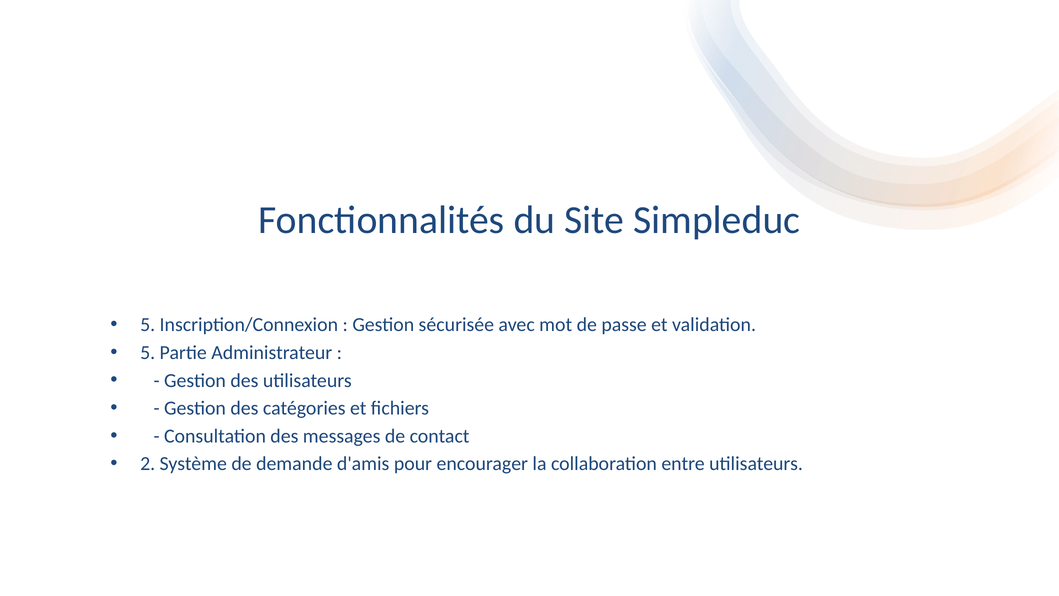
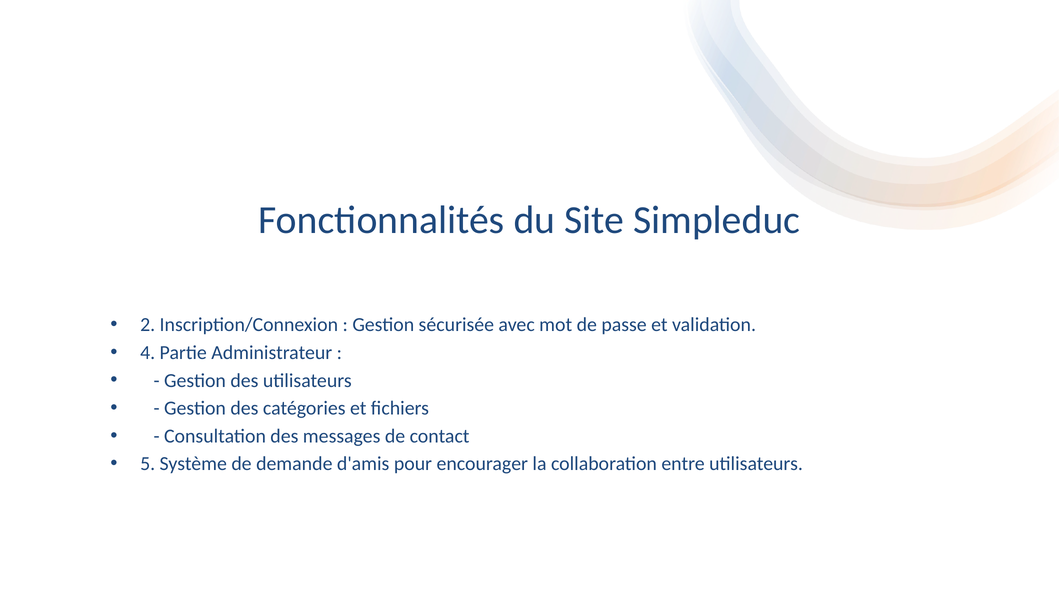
5 at (148, 325): 5 -> 2
5 at (148, 352): 5 -> 4
2: 2 -> 5
